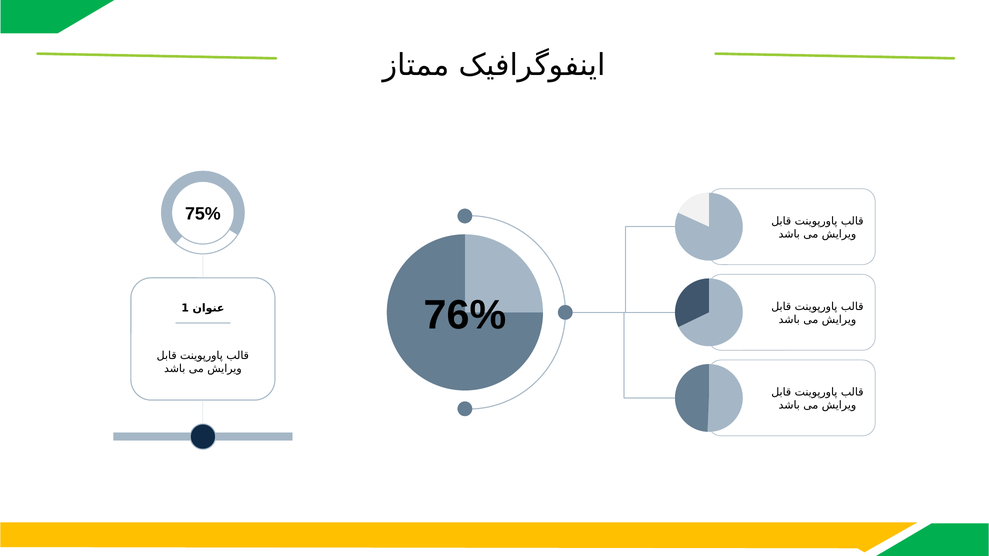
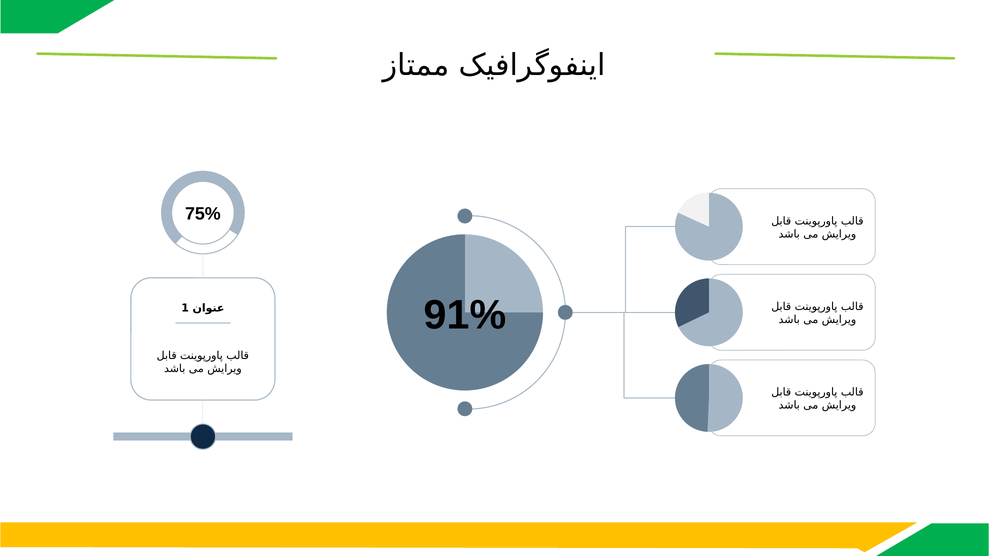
76%: 76% -> 91%
